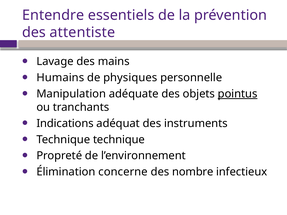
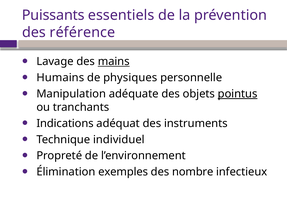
Entendre: Entendre -> Puissants
attentiste: attentiste -> référence
mains underline: none -> present
Technique technique: technique -> individuel
concerne: concerne -> exemples
